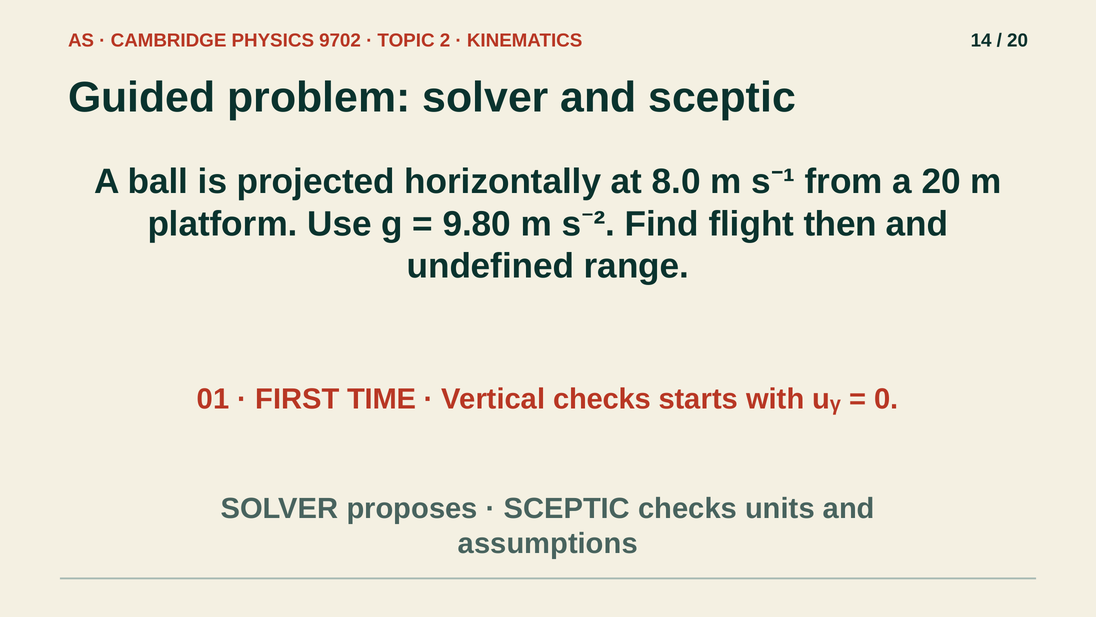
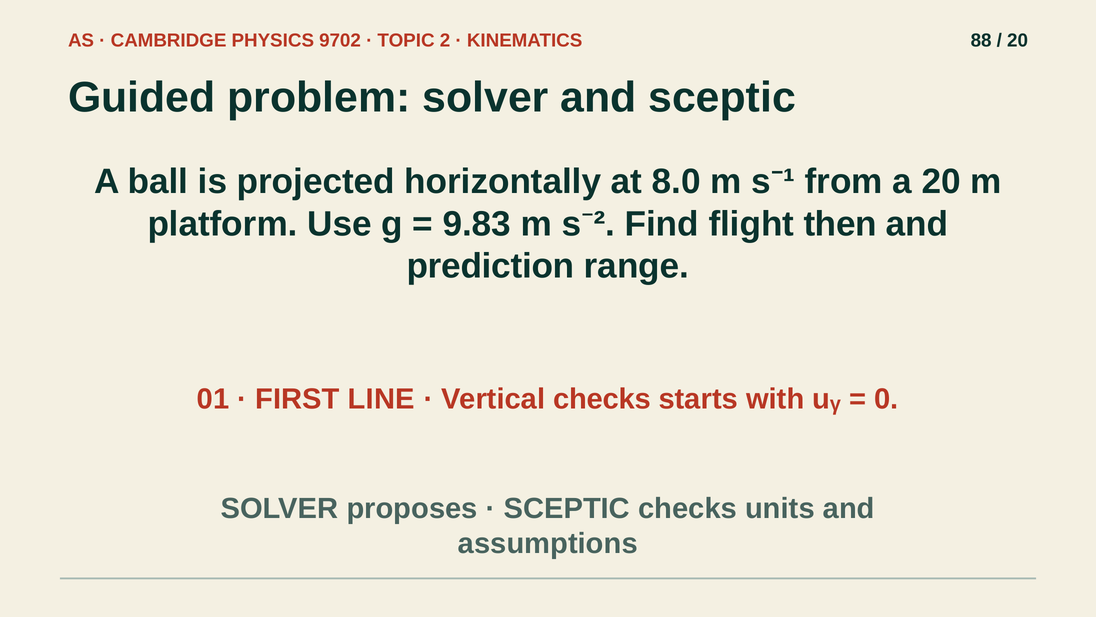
14: 14 -> 88
9.80: 9.80 -> 9.83
undefined: undefined -> prediction
TIME: TIME -> LINE
